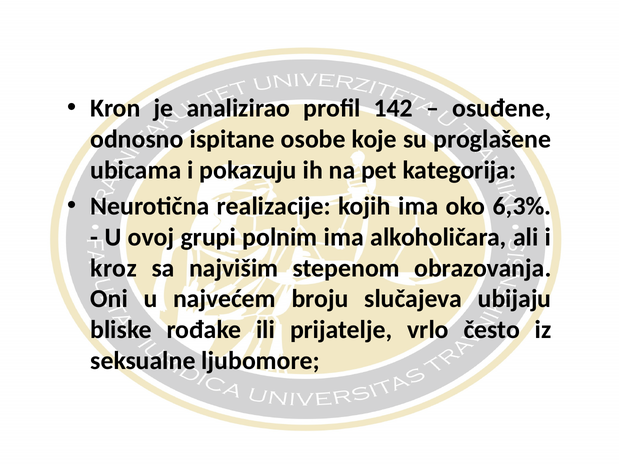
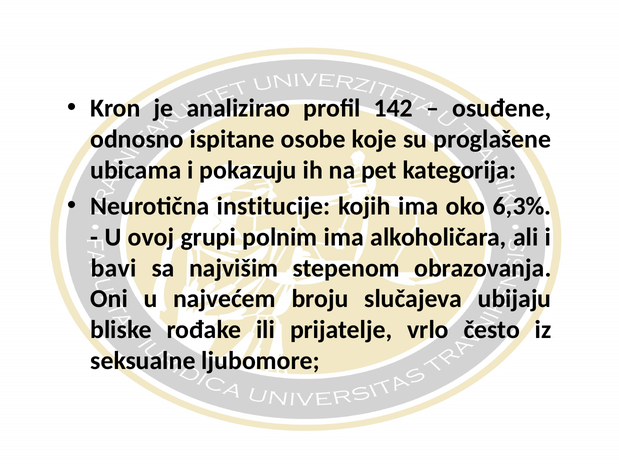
realizacije: realizacije -> institucije
kroz: kroz -> bavi
